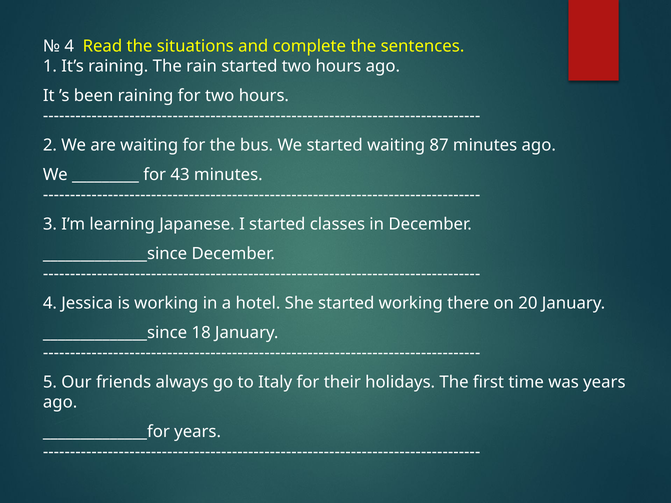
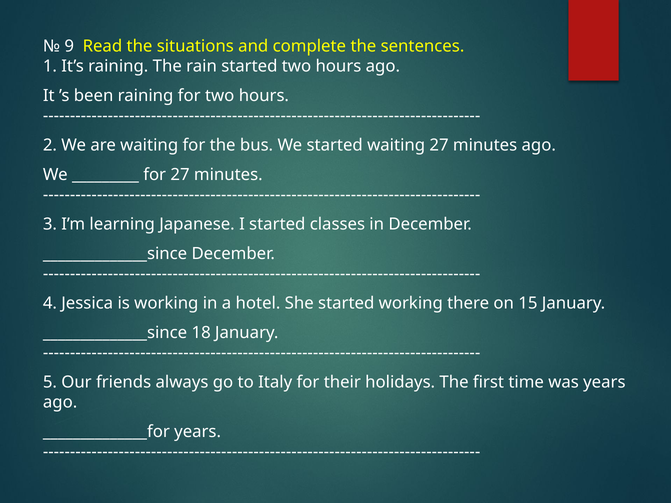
4 at (69, 46): 4 -> 9
waiting 87: 87 -> 27
for 43: 43 -> 27
20: 20 -> 15
